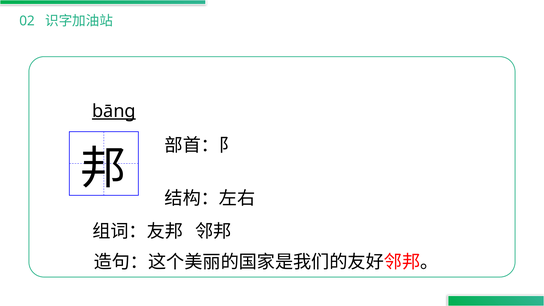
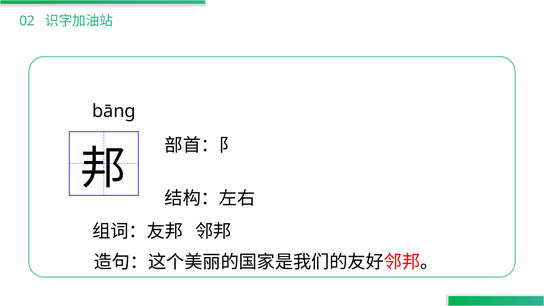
bāng underline: present -> none
